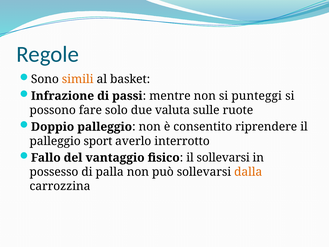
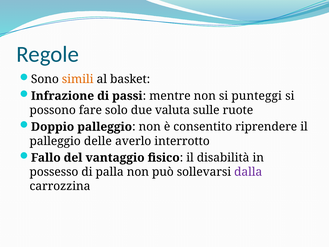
sport: sport -> delle
il sollevarsi: sollevarsi -> disabilità
dalla colour: orange -> purple
